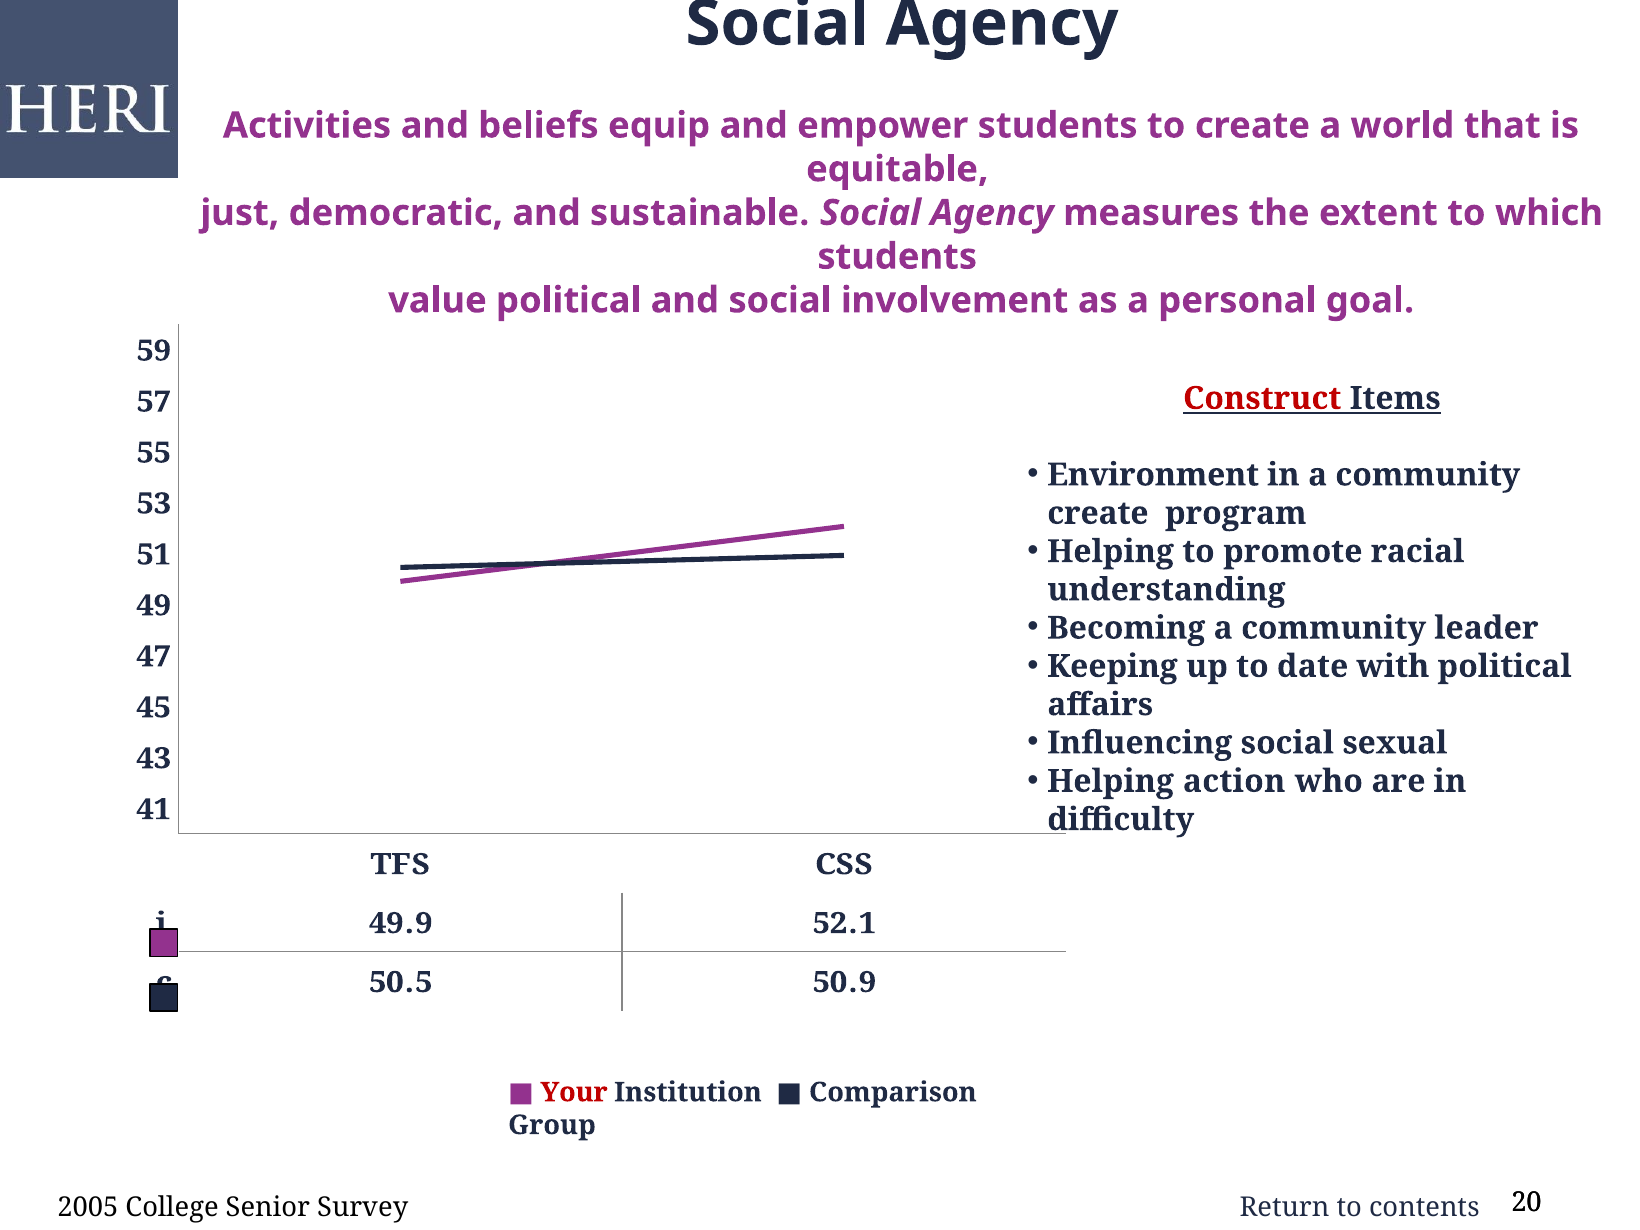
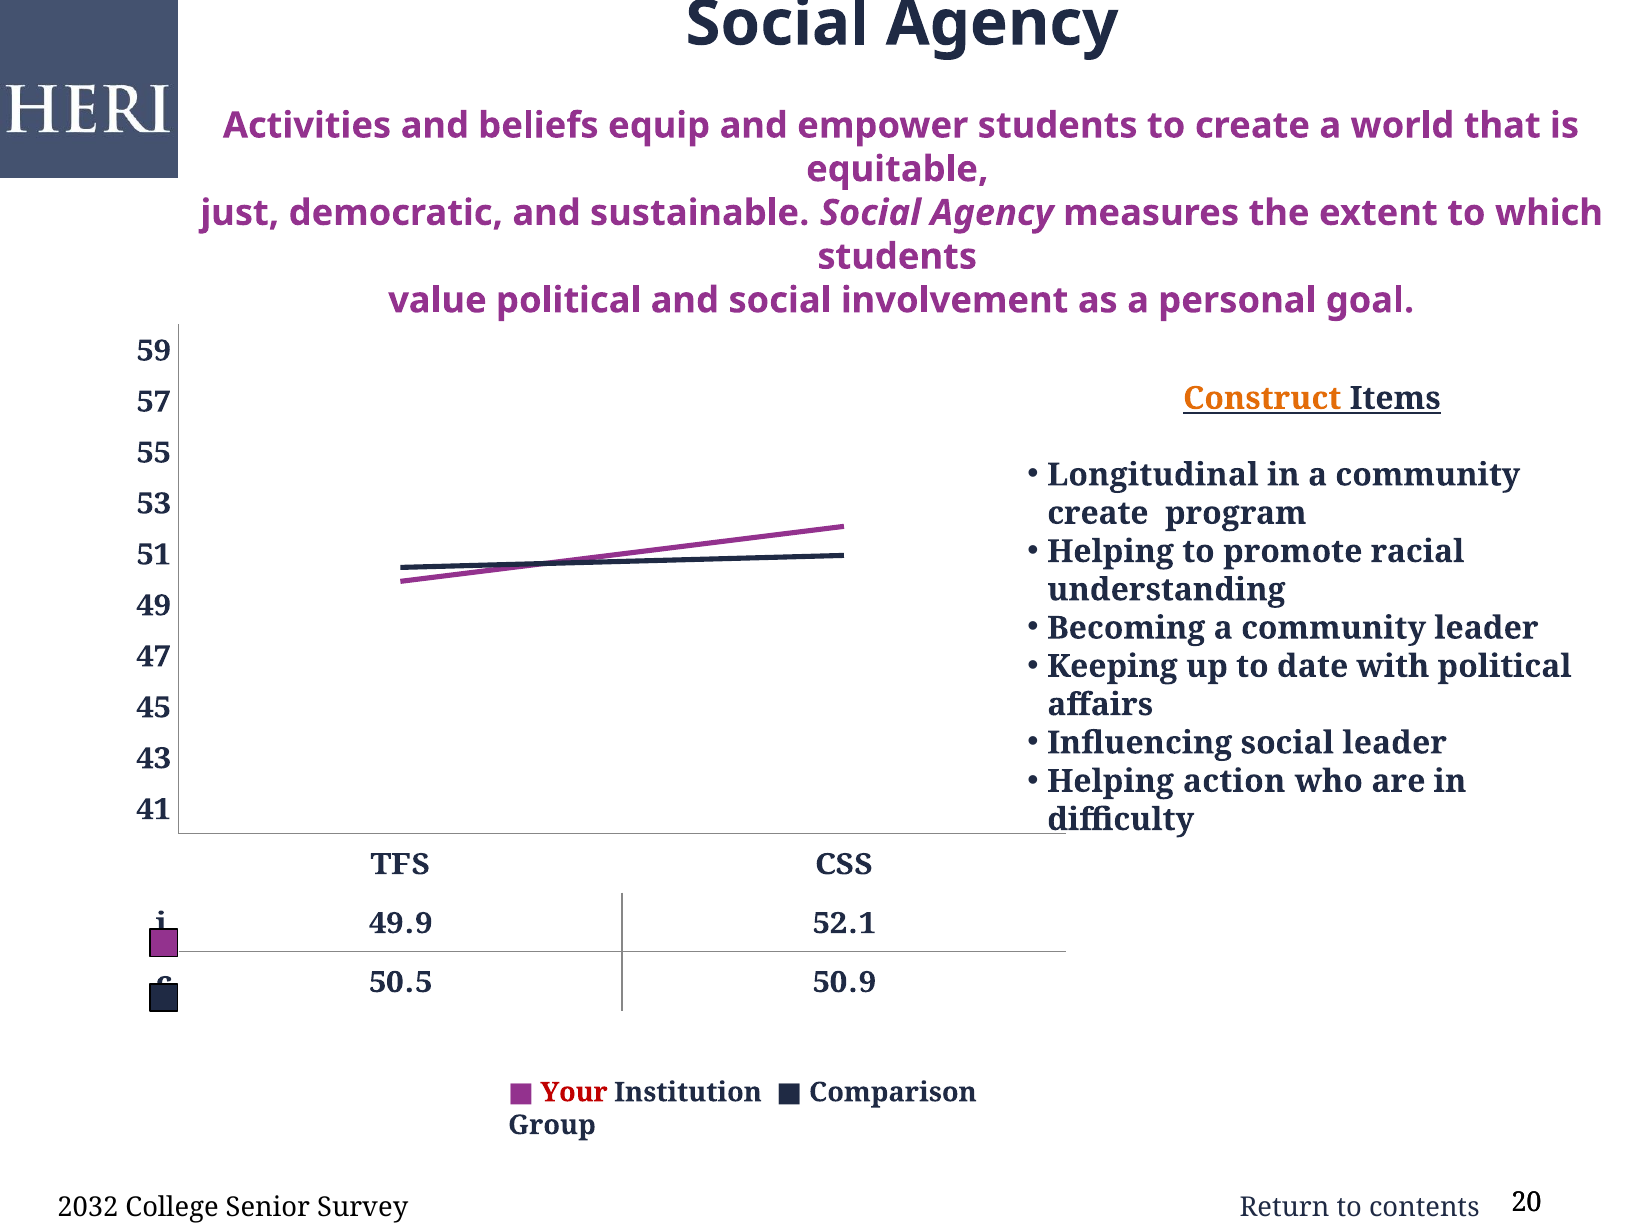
Construct colour: red -> orange
Environment: Environment -> Longitudinal
social sexual: sexual -> leader
2005: 2005 -> 2032
